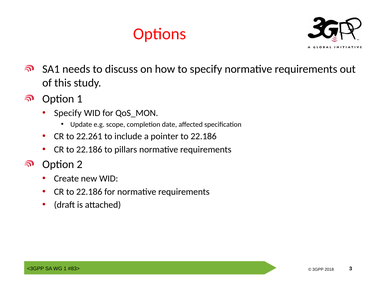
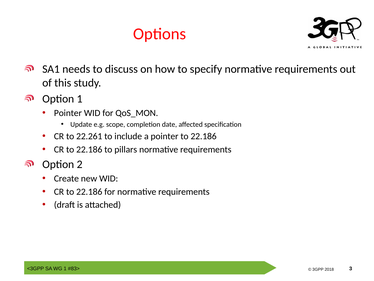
Specify at (68, 113): Specify -> Pointer
